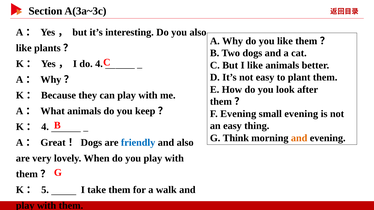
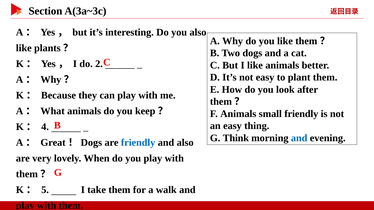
do 4: 4 -> 2
F Evening: Evening -> Animals
small evening: evening -> friendly
and at (299, 138) colour: orange -> blue
